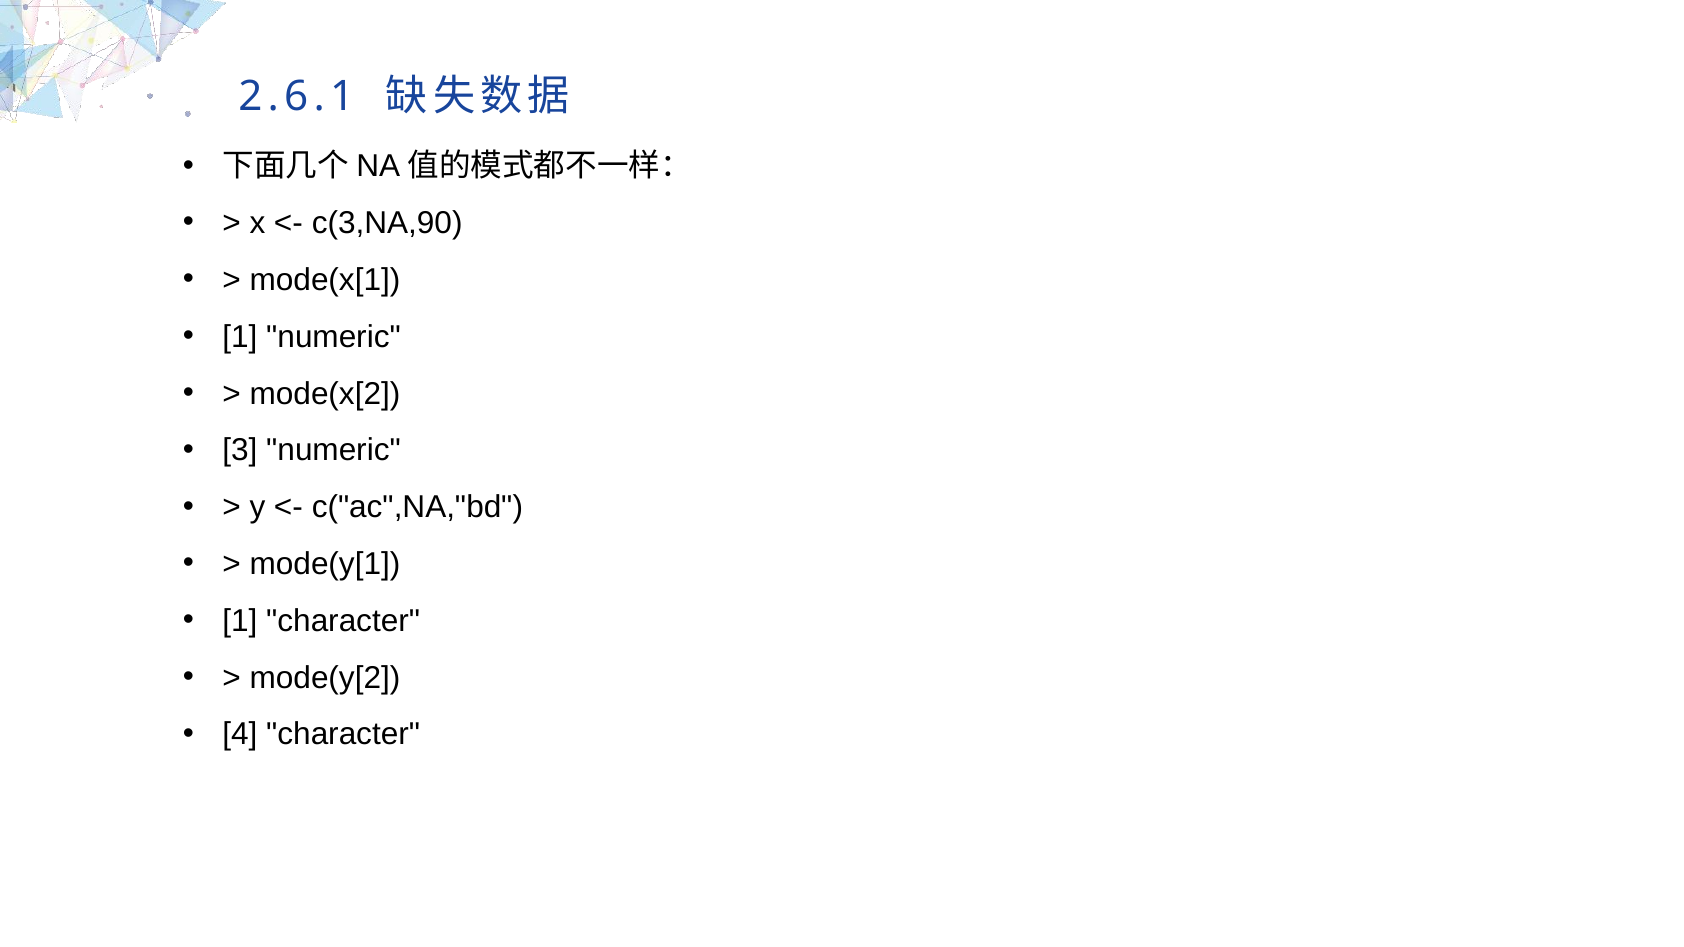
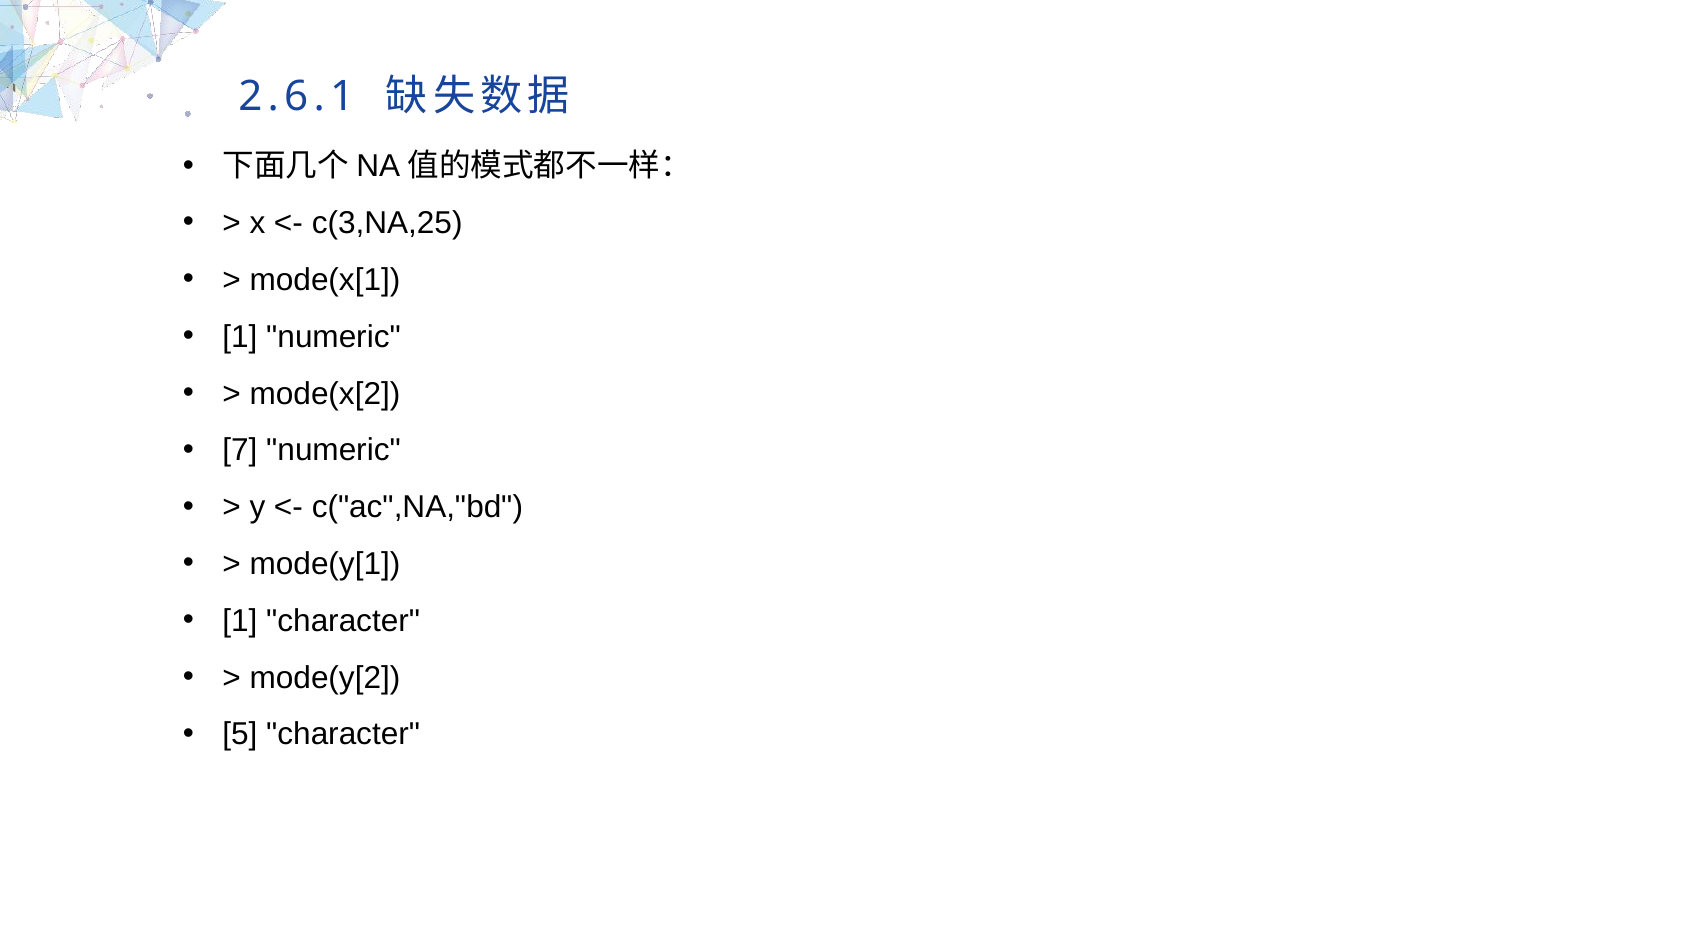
c(3,NA,90: c(3,NA,90 -> c(3,NA,25
3: 3 -> 7
4: 4 -> 5
